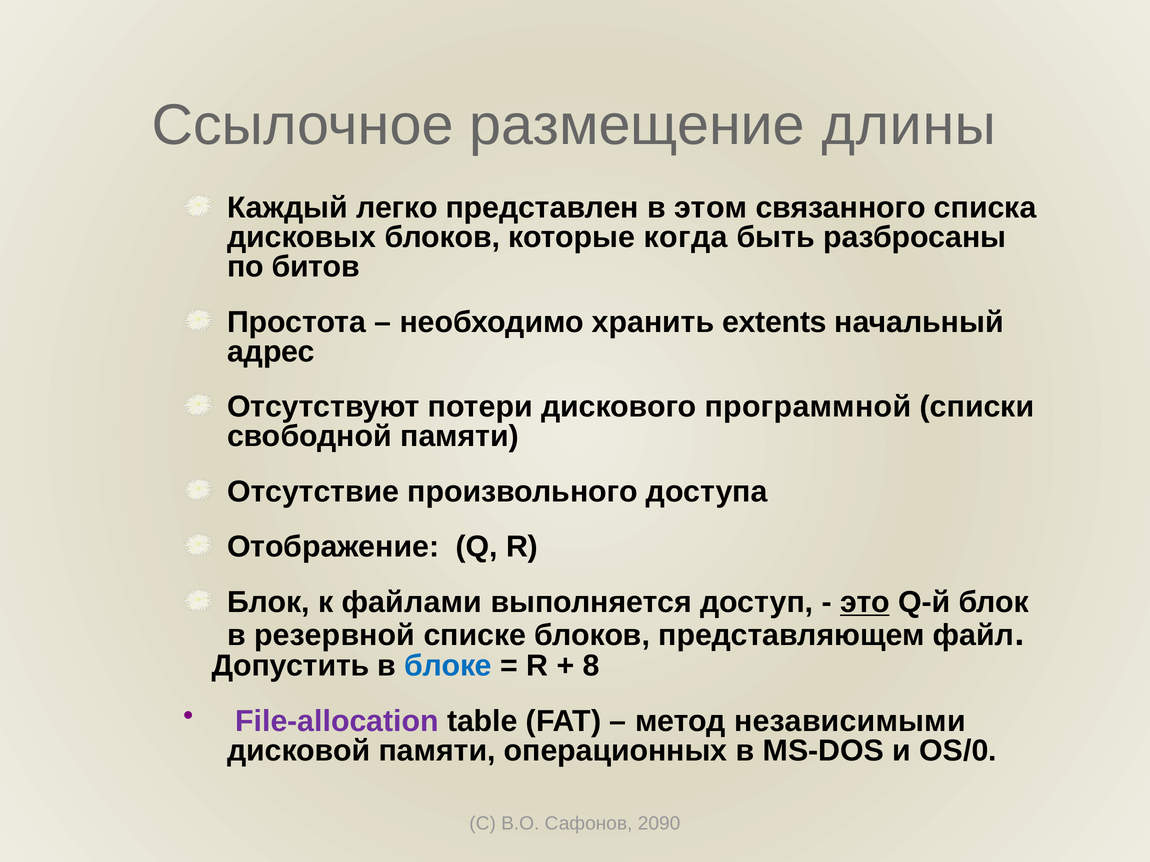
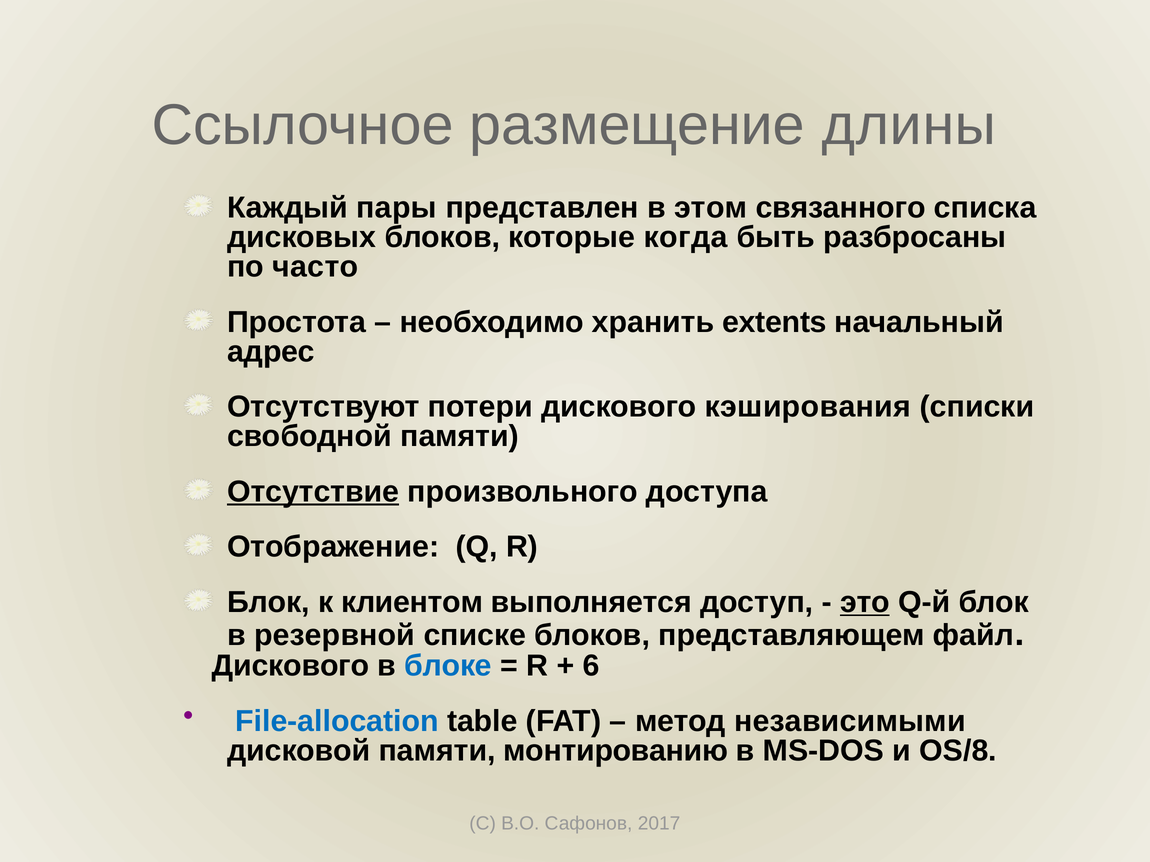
легко: легко -> пары
битов: битов -> часто
программной: программной -> кэширования
Отсутствие underline: none -> present
файлами: файлами -> клиентом
Допустить at (291, 666): Допустить -> Дискового
8: 8 -> 6
File-allocation colour: purple -> blue
операционных: операционных -> монтированию
OS/0: OS/0 -> OS/8
2090: 2090 -> 2017
